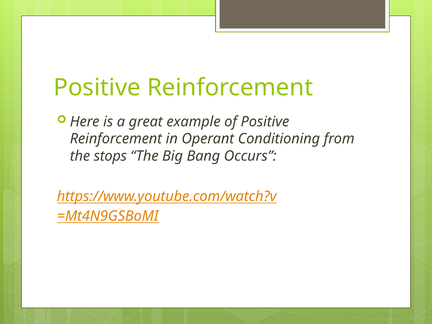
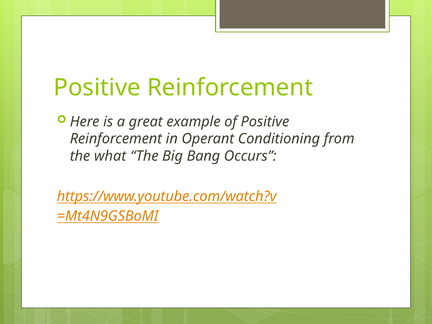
stops: stops -> what
